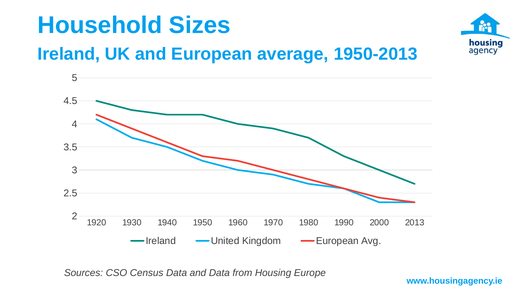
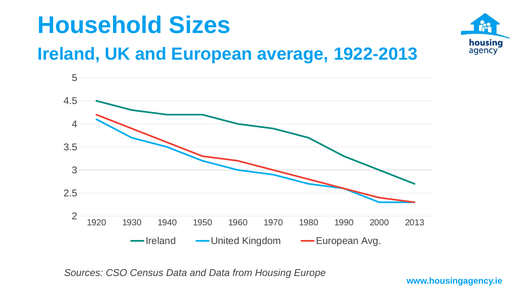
1950-2013: 1950-2013 -> 1922-2013
